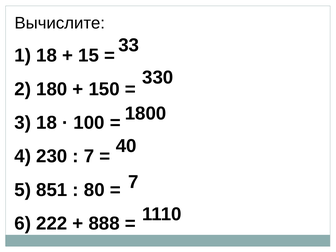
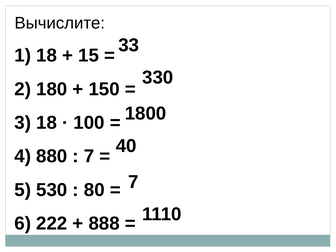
230: 230 -> 880
851: 851 -> 530
